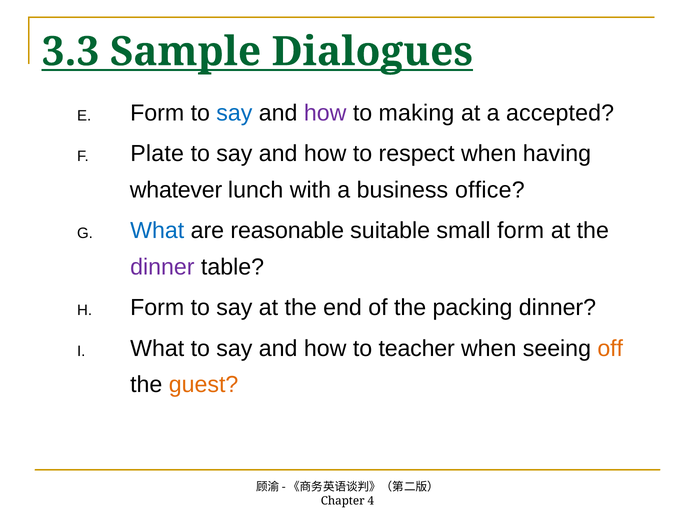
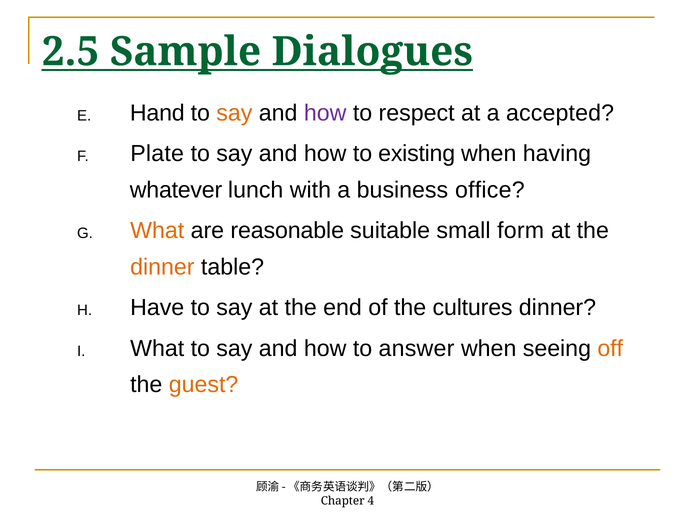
3.3: 3.3 -> 2.5
Form at (157, 113): Form -> Hand
say at (234, 113) colour: blue -> orange
making: making -> respect
respect: respect -> existing
What at (157, 230) colour: blue -> orange
dinner at (162, 267) colour: purple -> orange
Form at (157, 307): Form -> Have
packing: packing -> cultures
teacher: teacher -> answer
